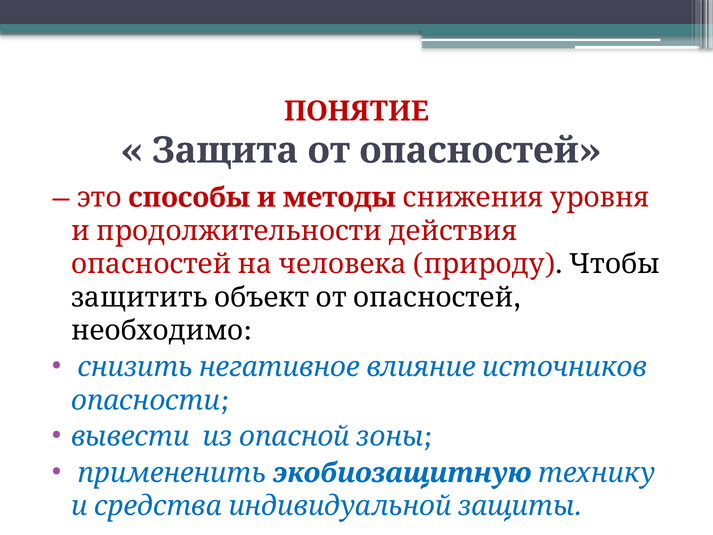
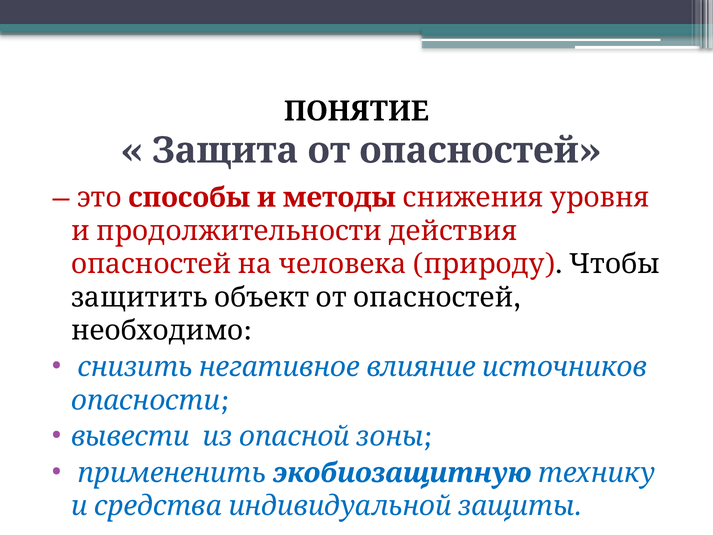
ПОНЯТИЕ colour: red -> black
